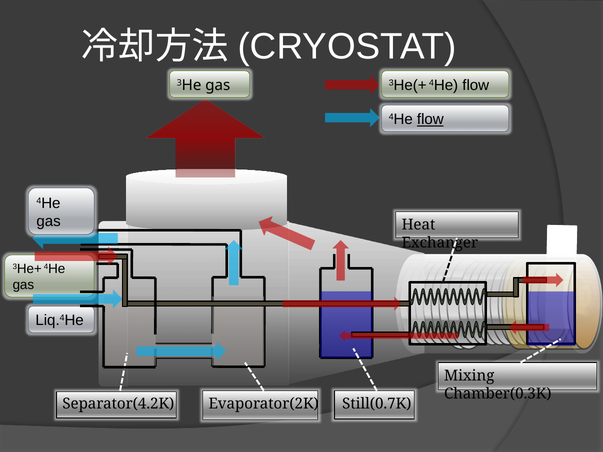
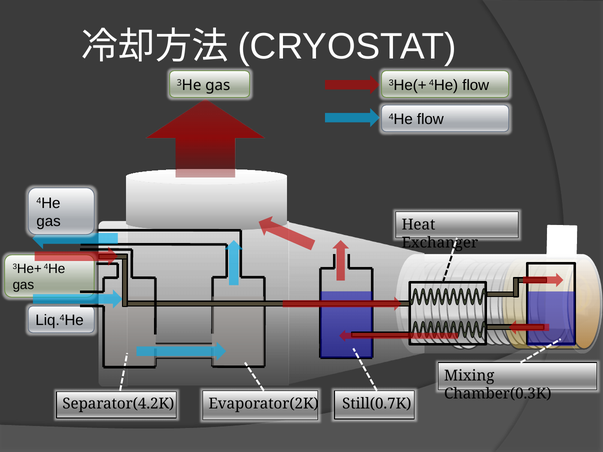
flow at (430, 119) underline: present -> none
